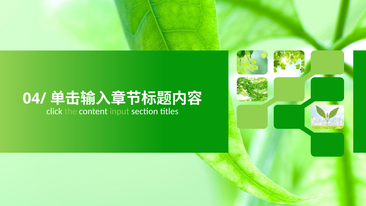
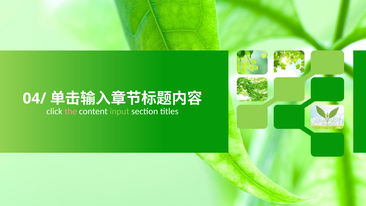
the colour: light green -> pink
